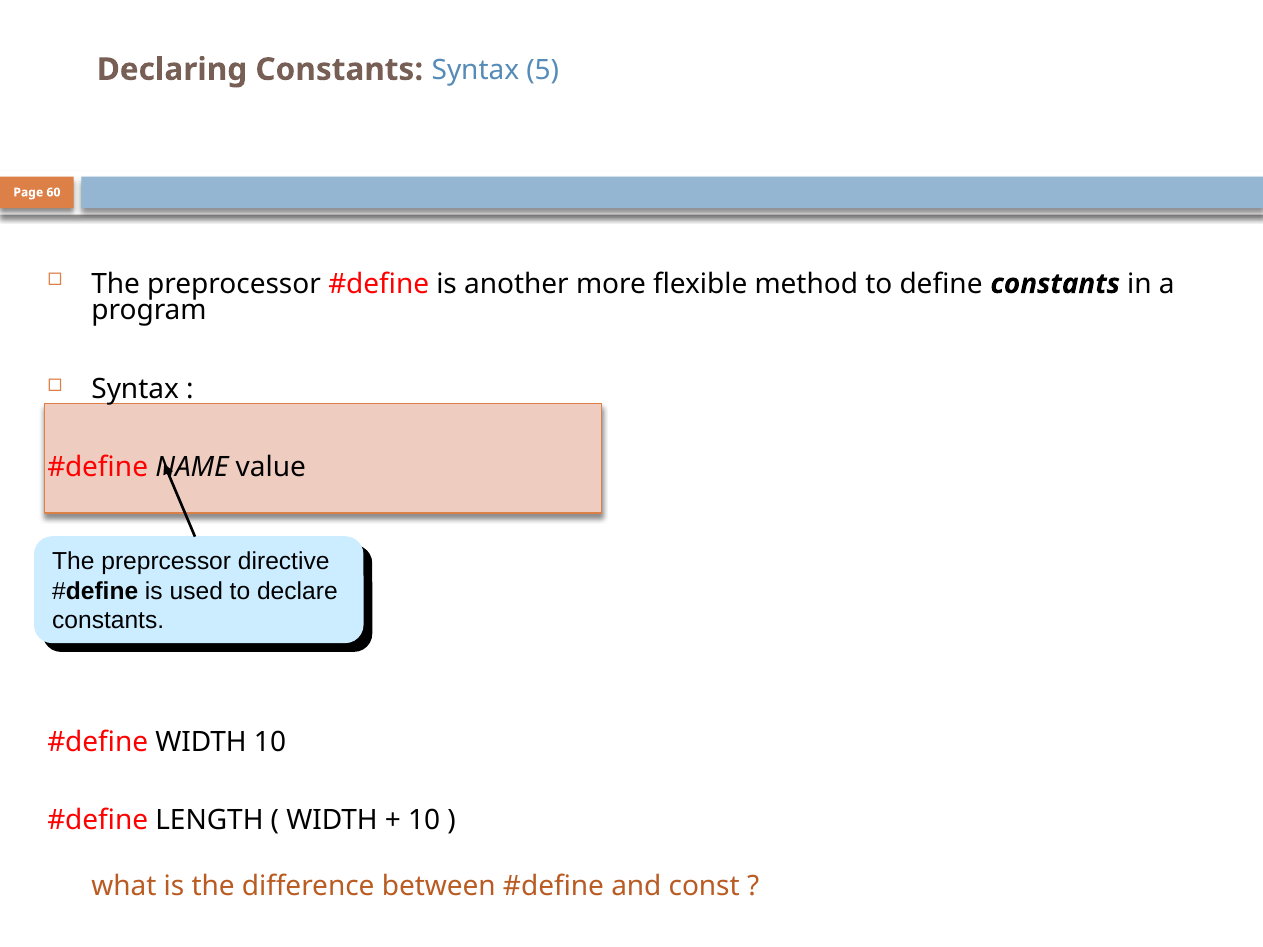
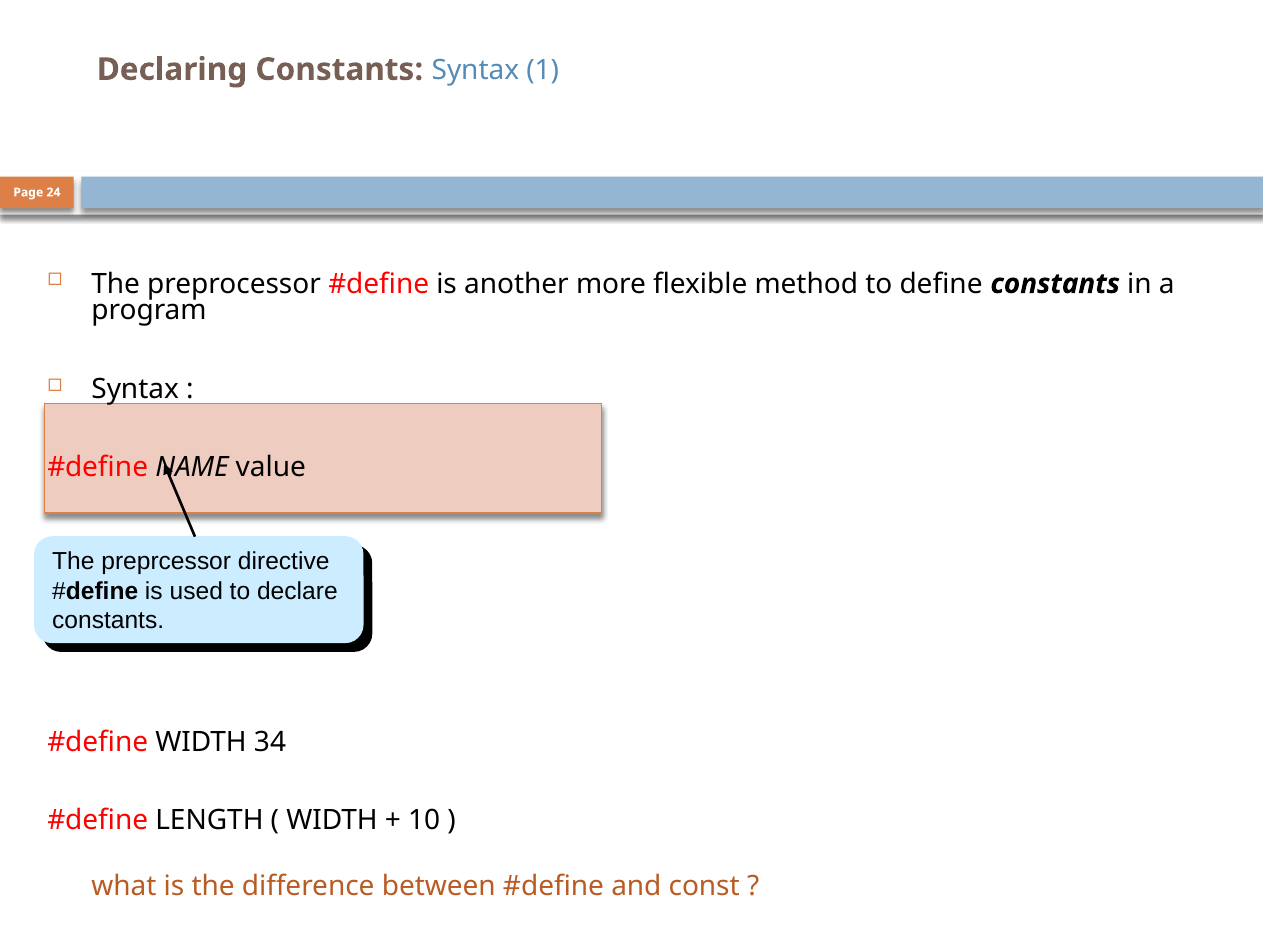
5: 5 -> 1
60: 60 -> 24
WIDTH 10: 10 -> 34
